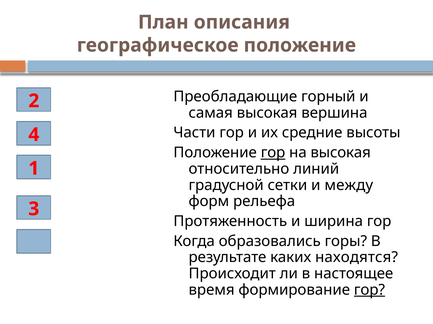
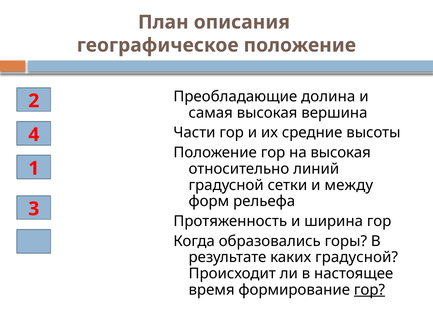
горный: горный -> долина
гор at (273, 153) underline: present -> none
каких находятся: находятся -> градусной
